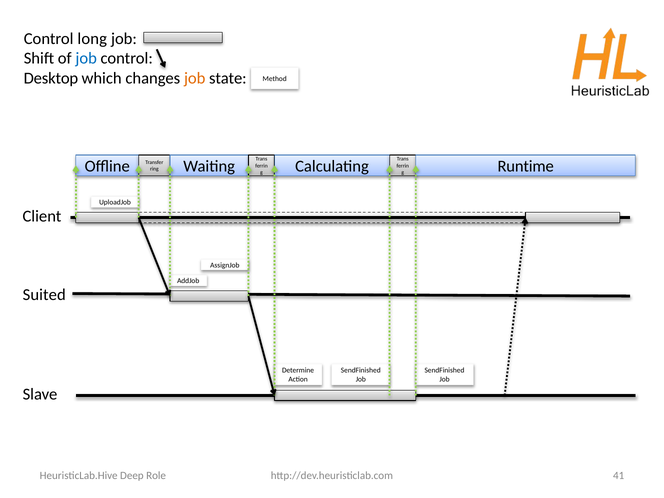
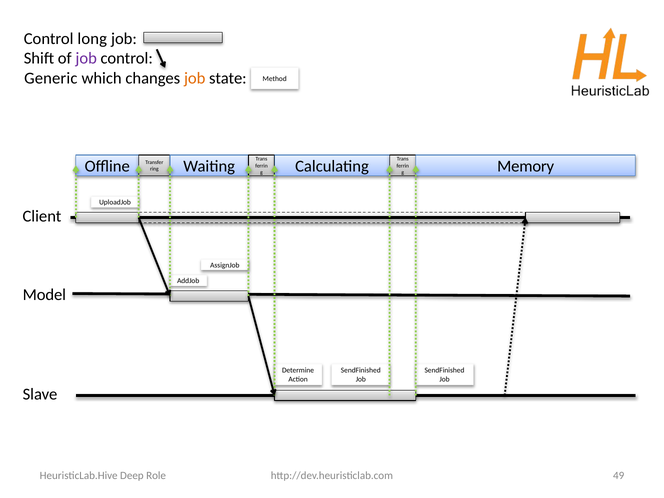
job at (86, 58) colour: blue -> purple
Desktop: Desktop -> Generic
Runtime: Runtime -> Memory
Suited: Suited -> Model
41: 41 -> 49
